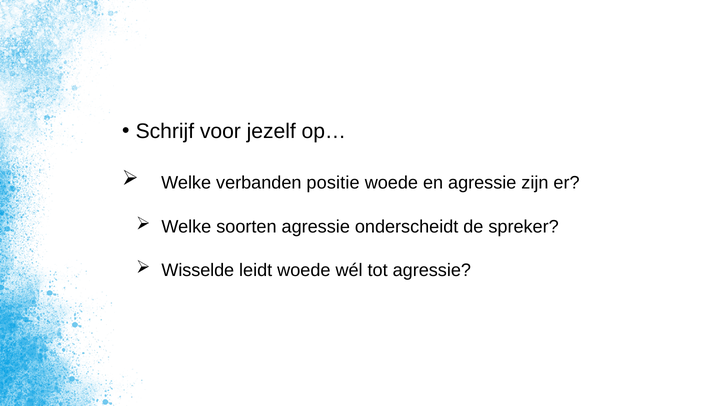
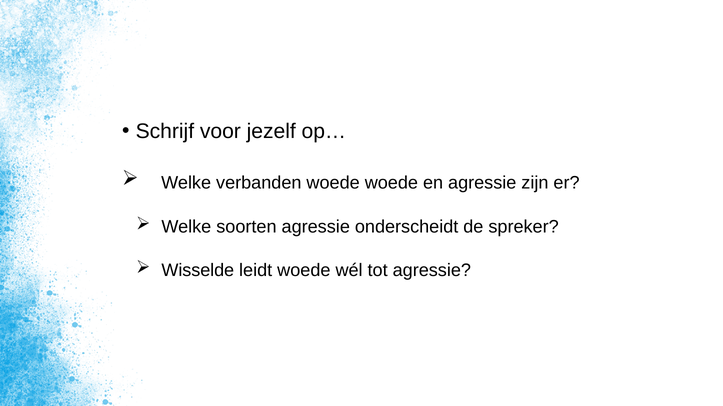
verbanden positie: positie -> woede
